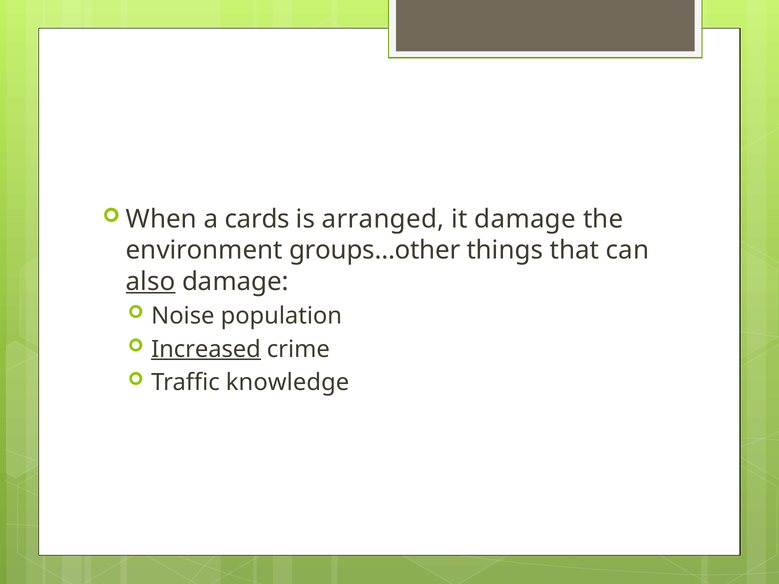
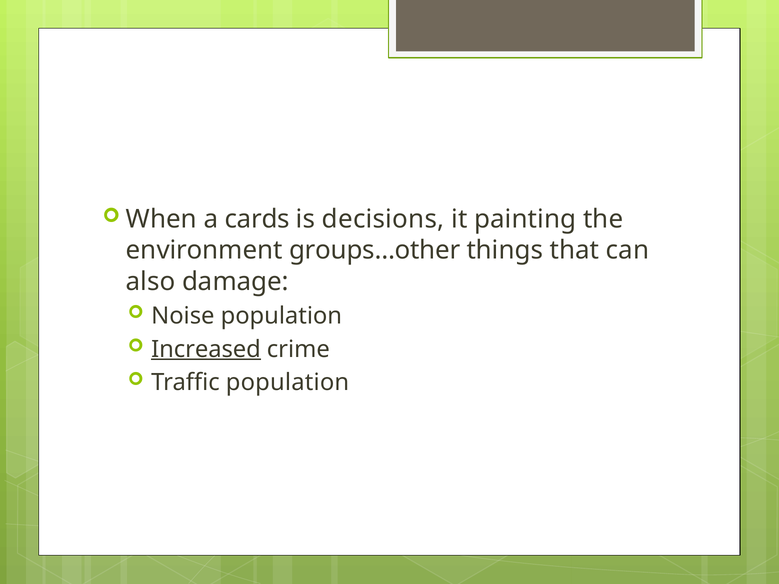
arranged: arranged -> decisions
it damage: damage -> painting
also underline: present -> none
Traffic knowledge: knowledge -> population
